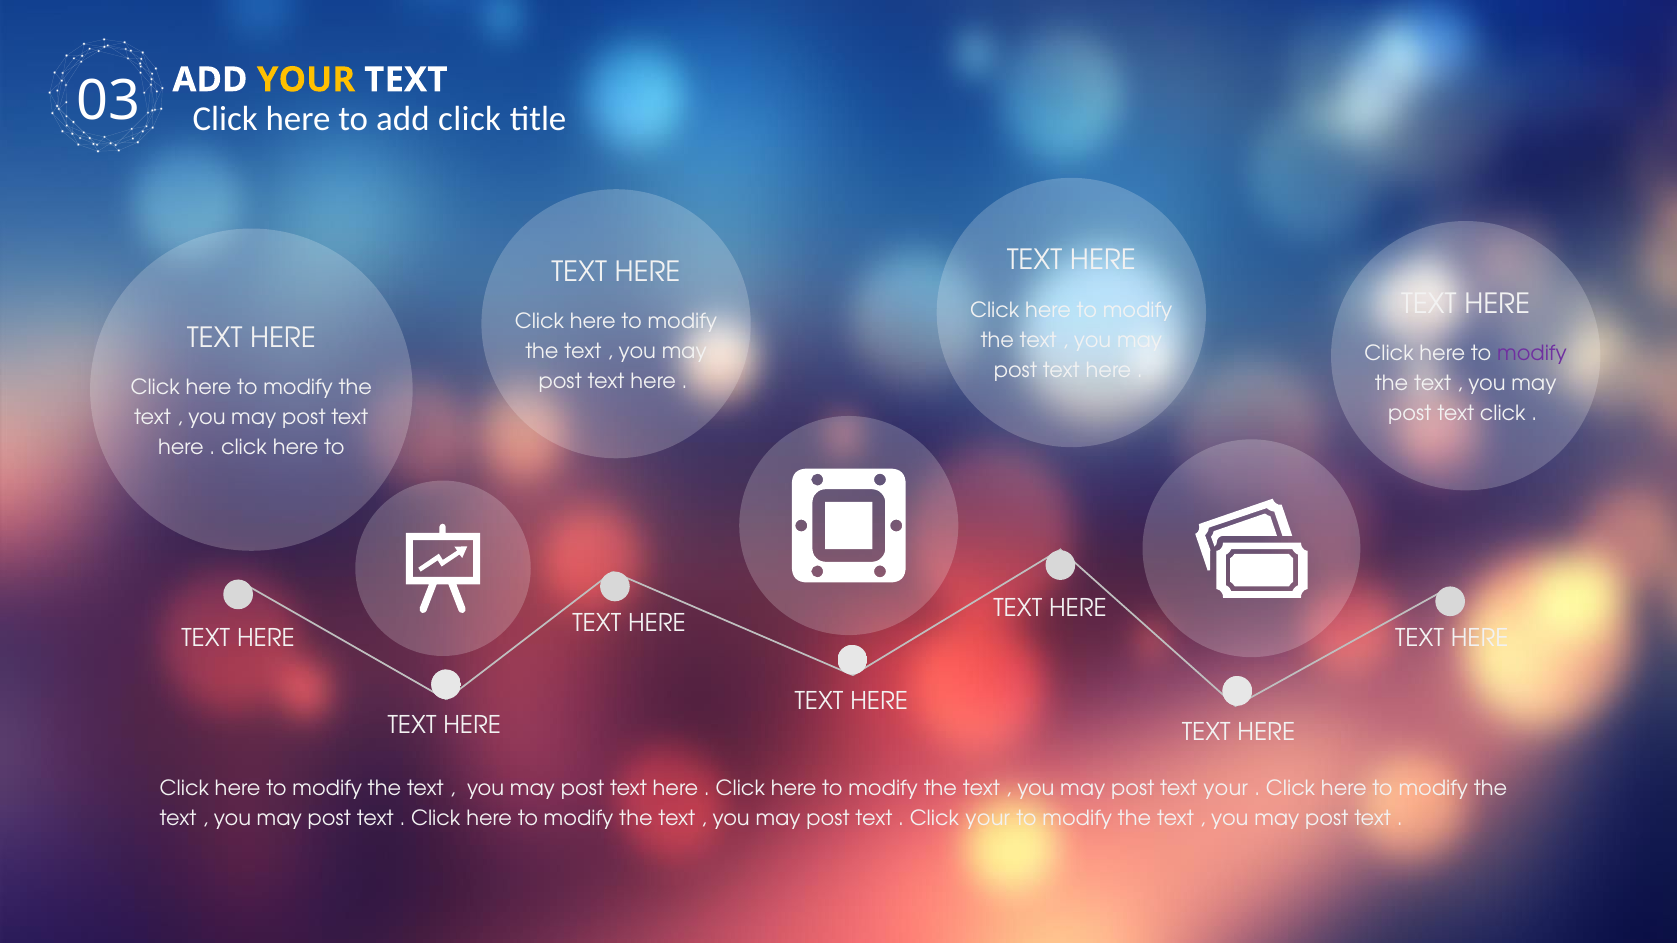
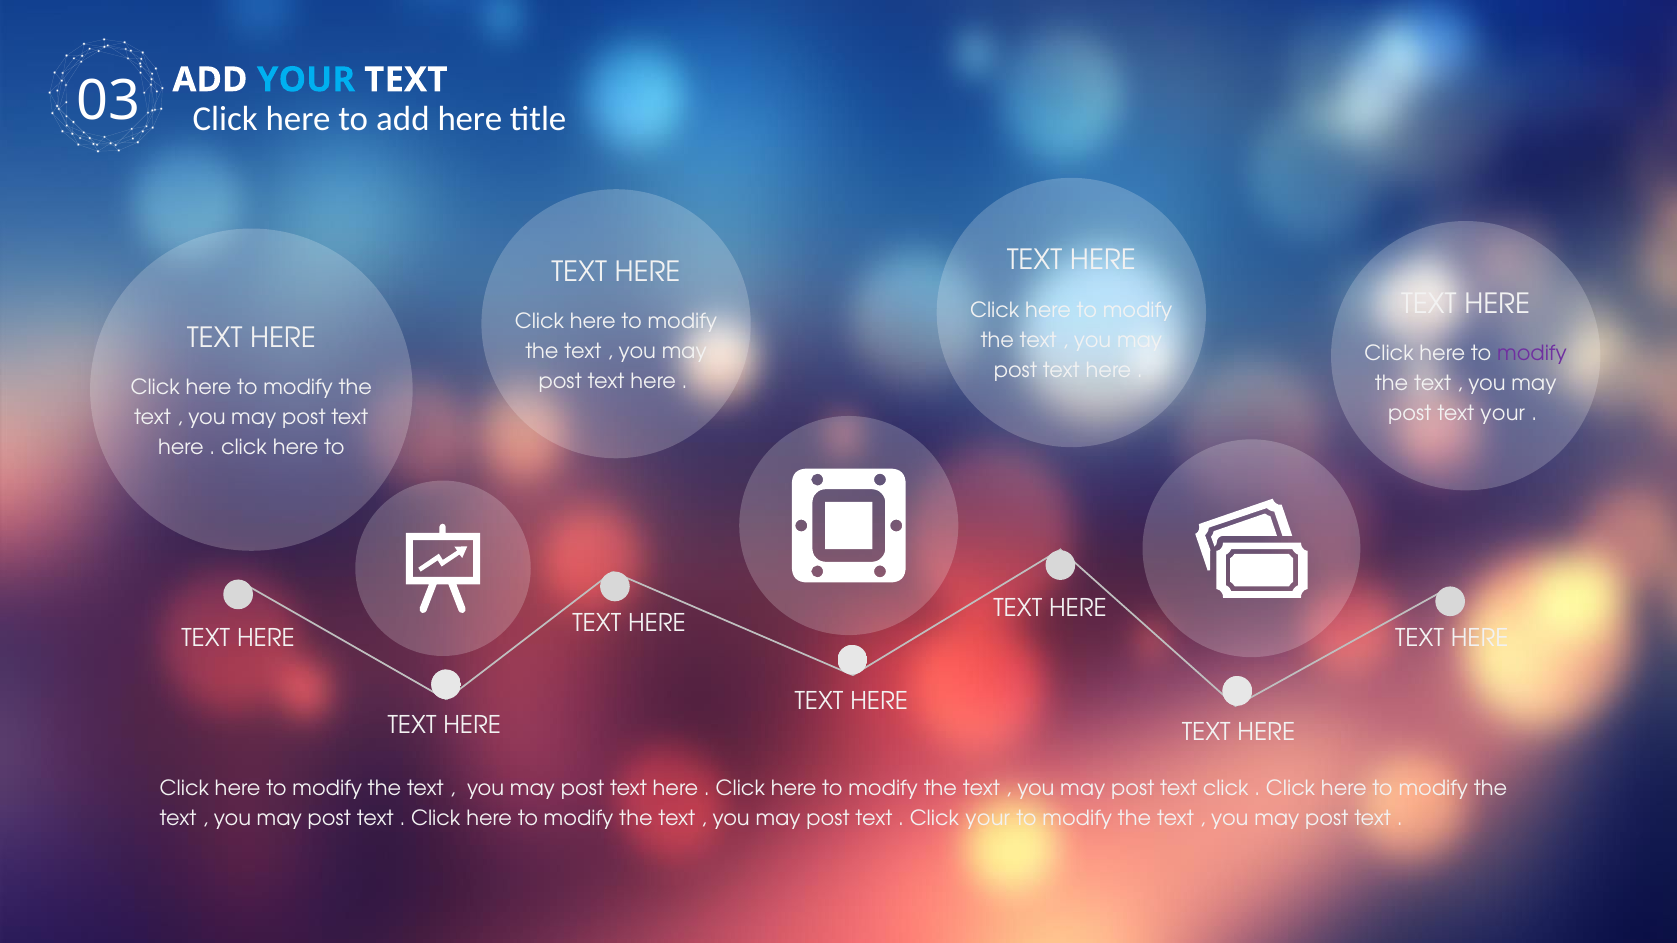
YOUR at (306, 80) colour: yellow -> light blue
add click: click -> here
post text click: click -> your
post text your: your -> click
